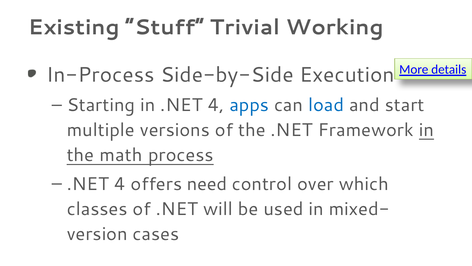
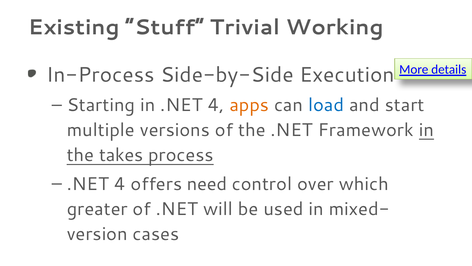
apps colour: blue -> orange
math: math -> takes
classes: classes -> greater
